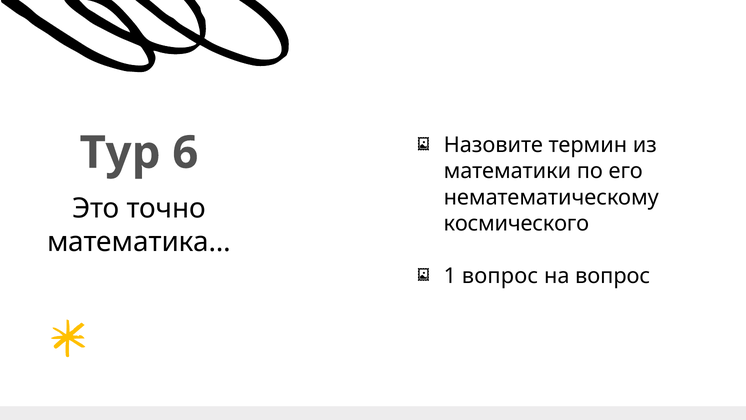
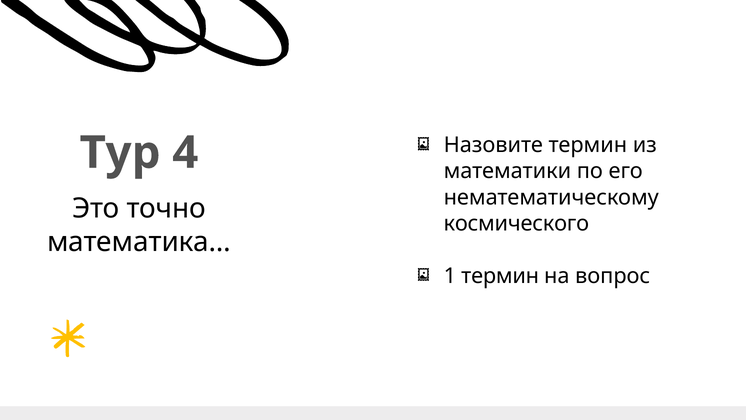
6: 6 -> 4
1 вопрос: вопрос -> термин
